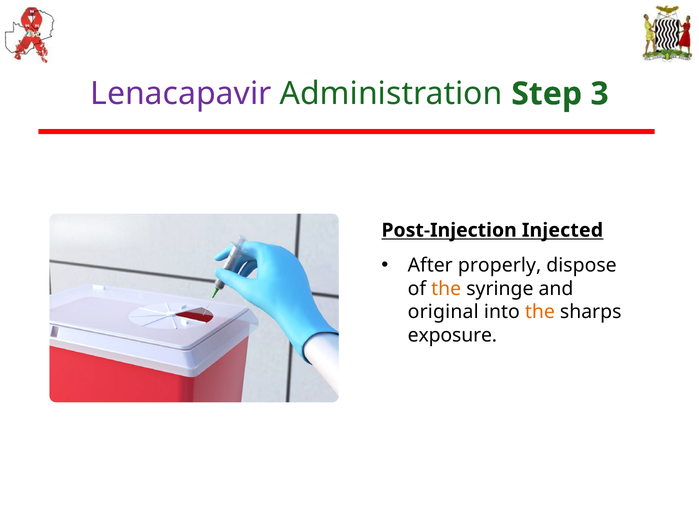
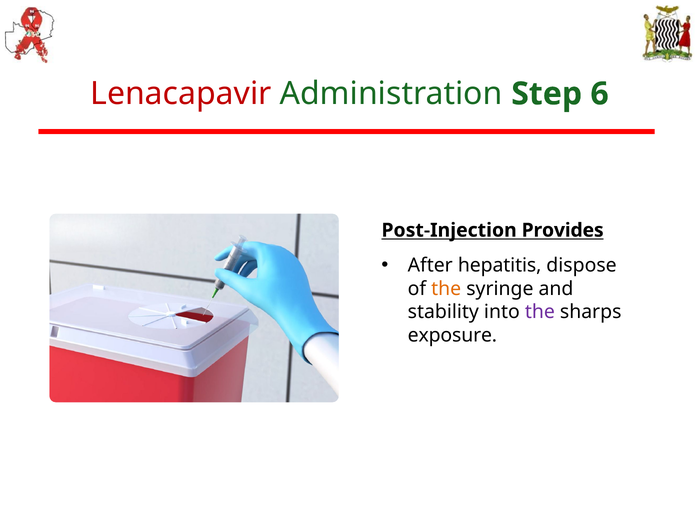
Lenacapavir colour: purple -> red
3: 3 -> 6
Injected: Injected -> Provides
properly: properly -> hepatitis
original: original -> stability
the at (540, 312) colour: orange -> purple
